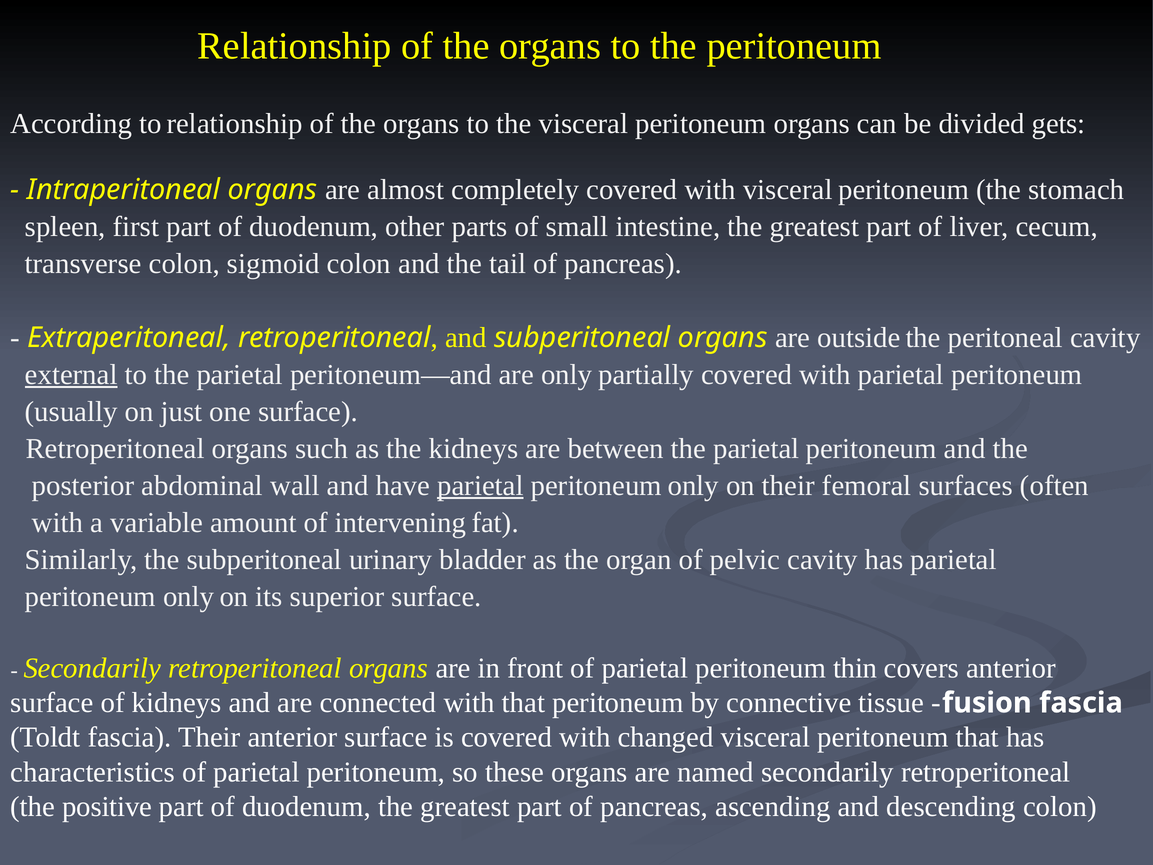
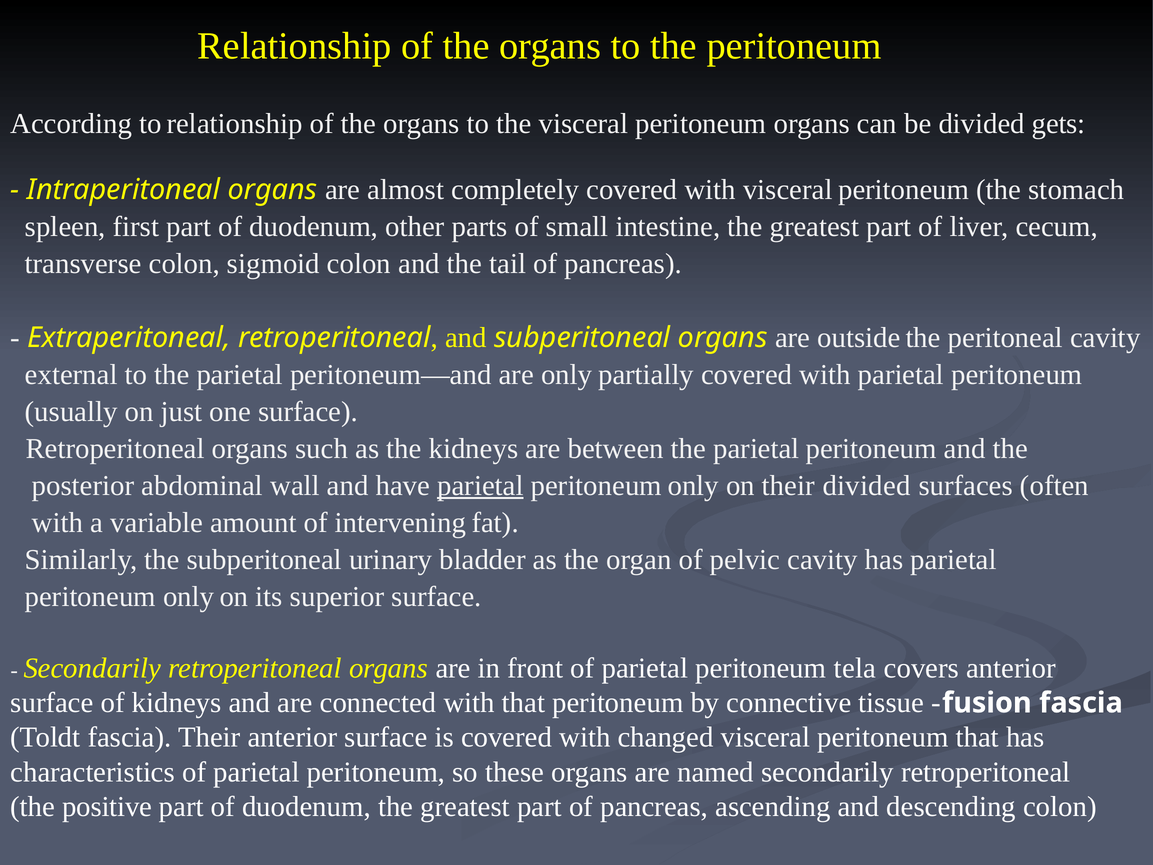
external underline: present -> none
their femoral: femoral -> divided
thin: thin -> tela
